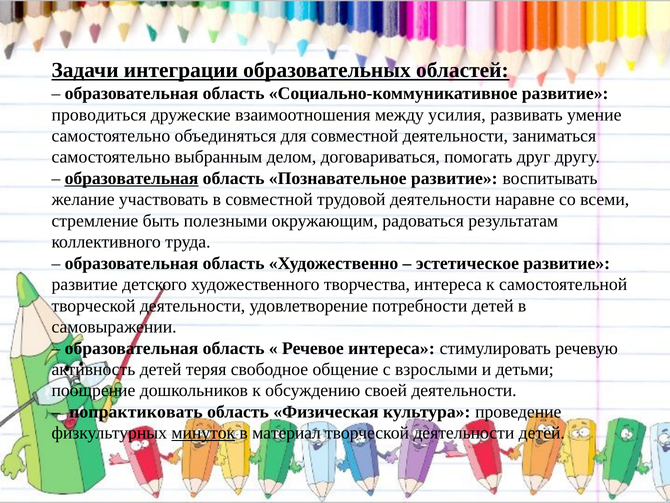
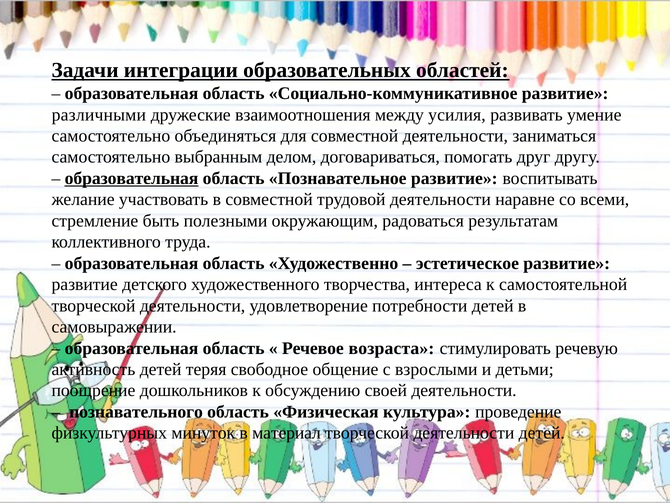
проводиться: проводиться -> различными
Речевое интереса: интереса -> возраста
попрактиковать: попрактиковать -> познавательного
минуток underline: present -> none
